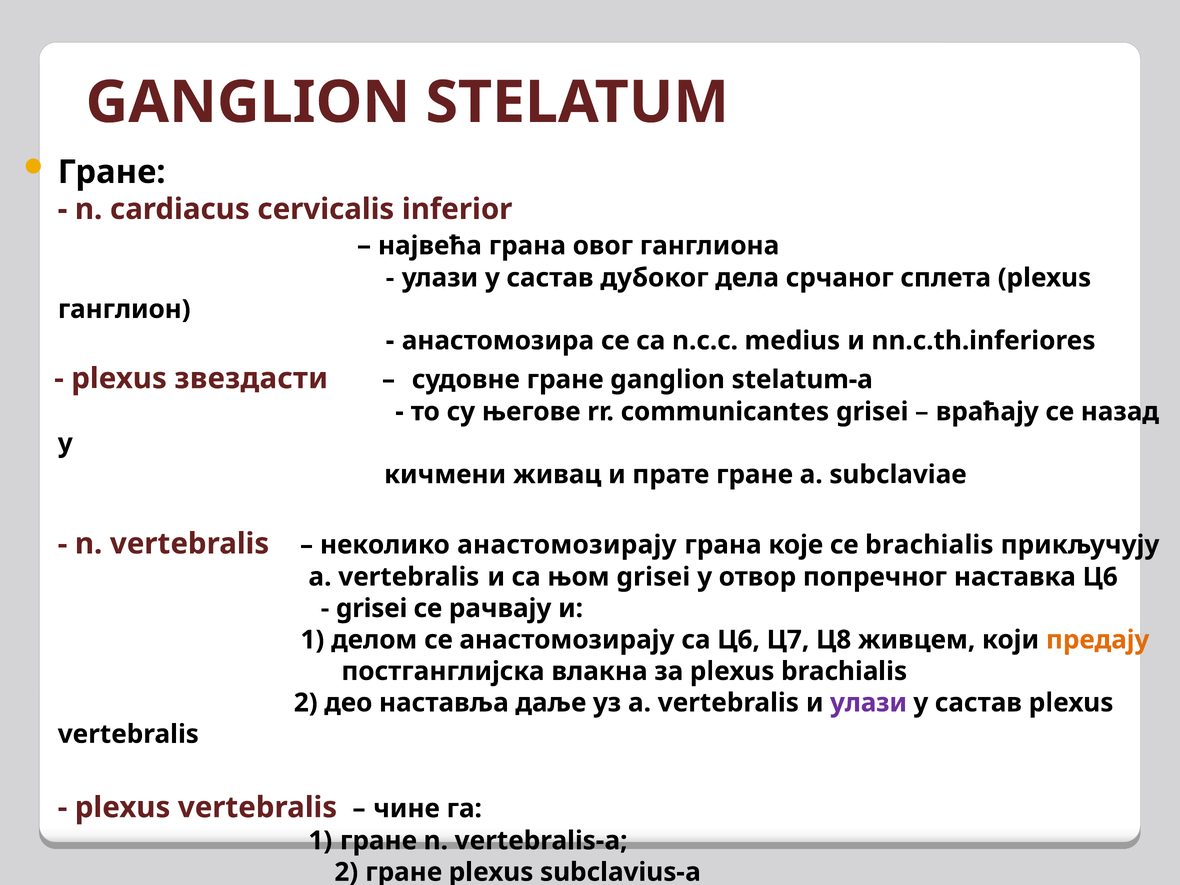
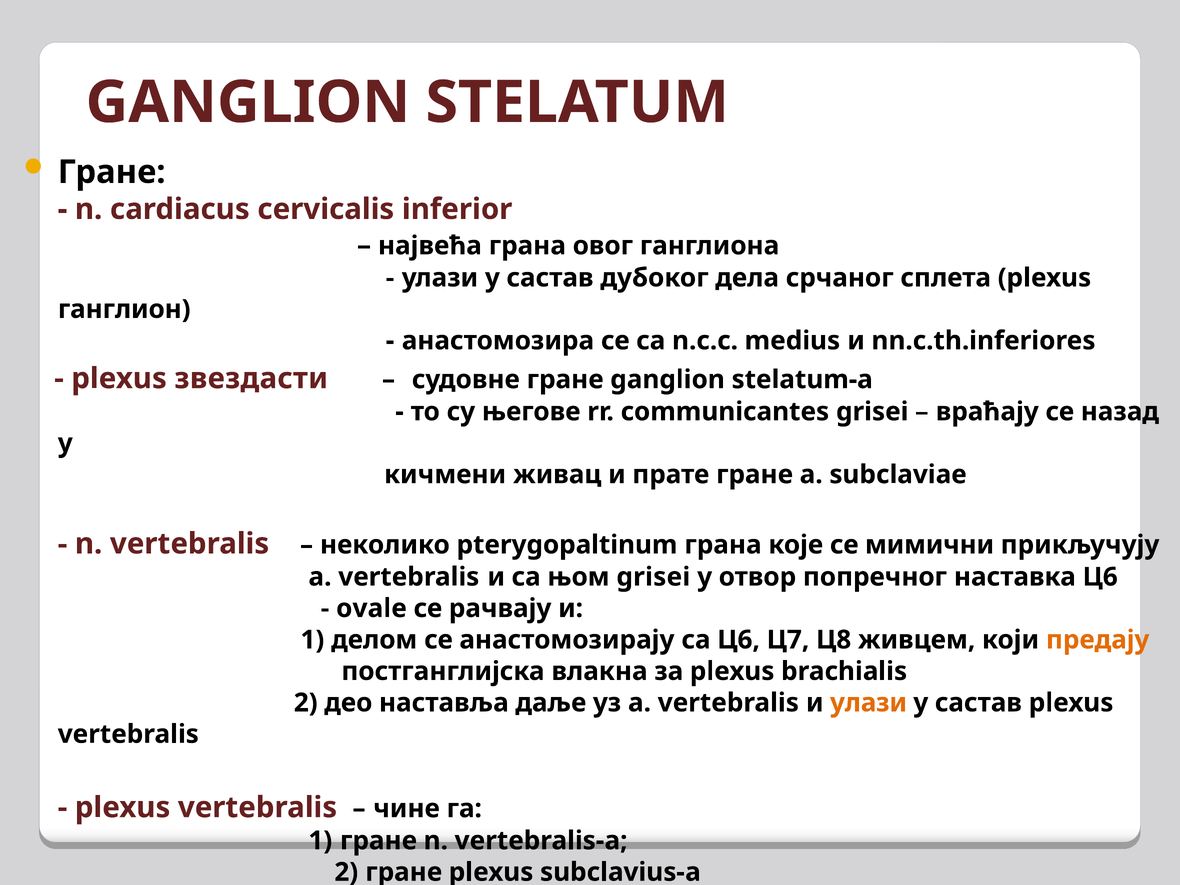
неколико анастомозирају: анастомозирају -> pterygopaltinum
се brachialis: brachialis -> мимични
grisei at (372, 608): grisei -> ovale
улази at (868, 703) colour: purple -> orange
